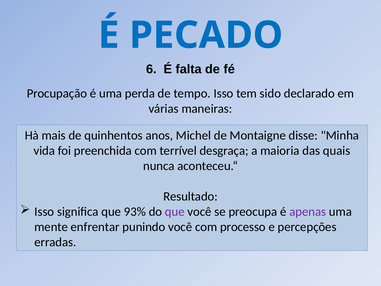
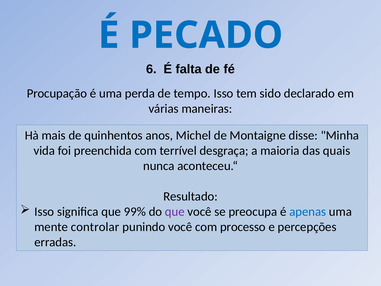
93%: 93% -> 99%
apenas colour: purple -> blue
enfrentar: enfrentar -> controlar
